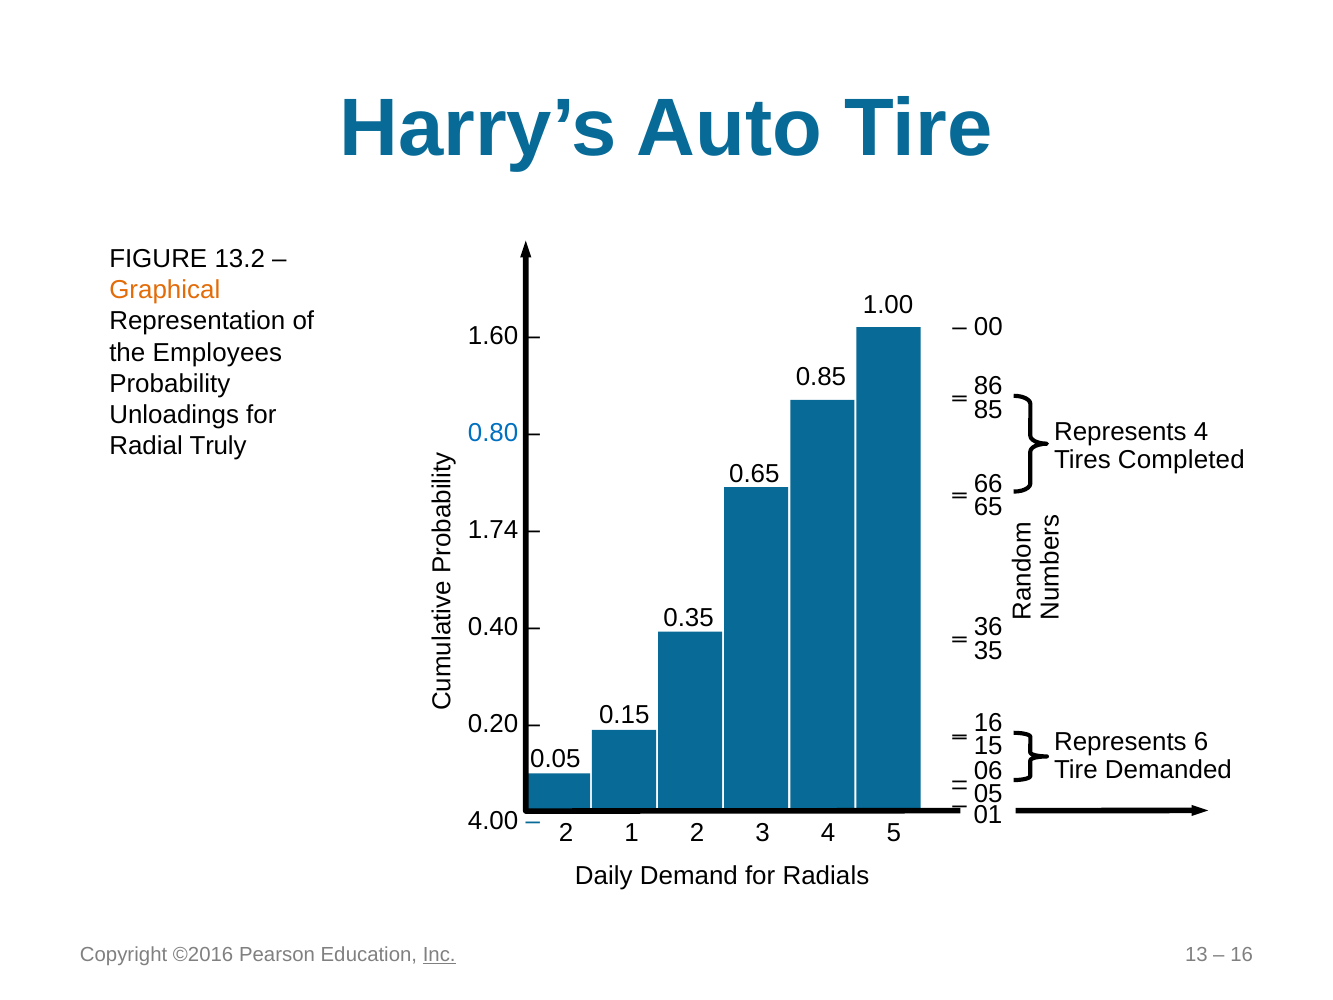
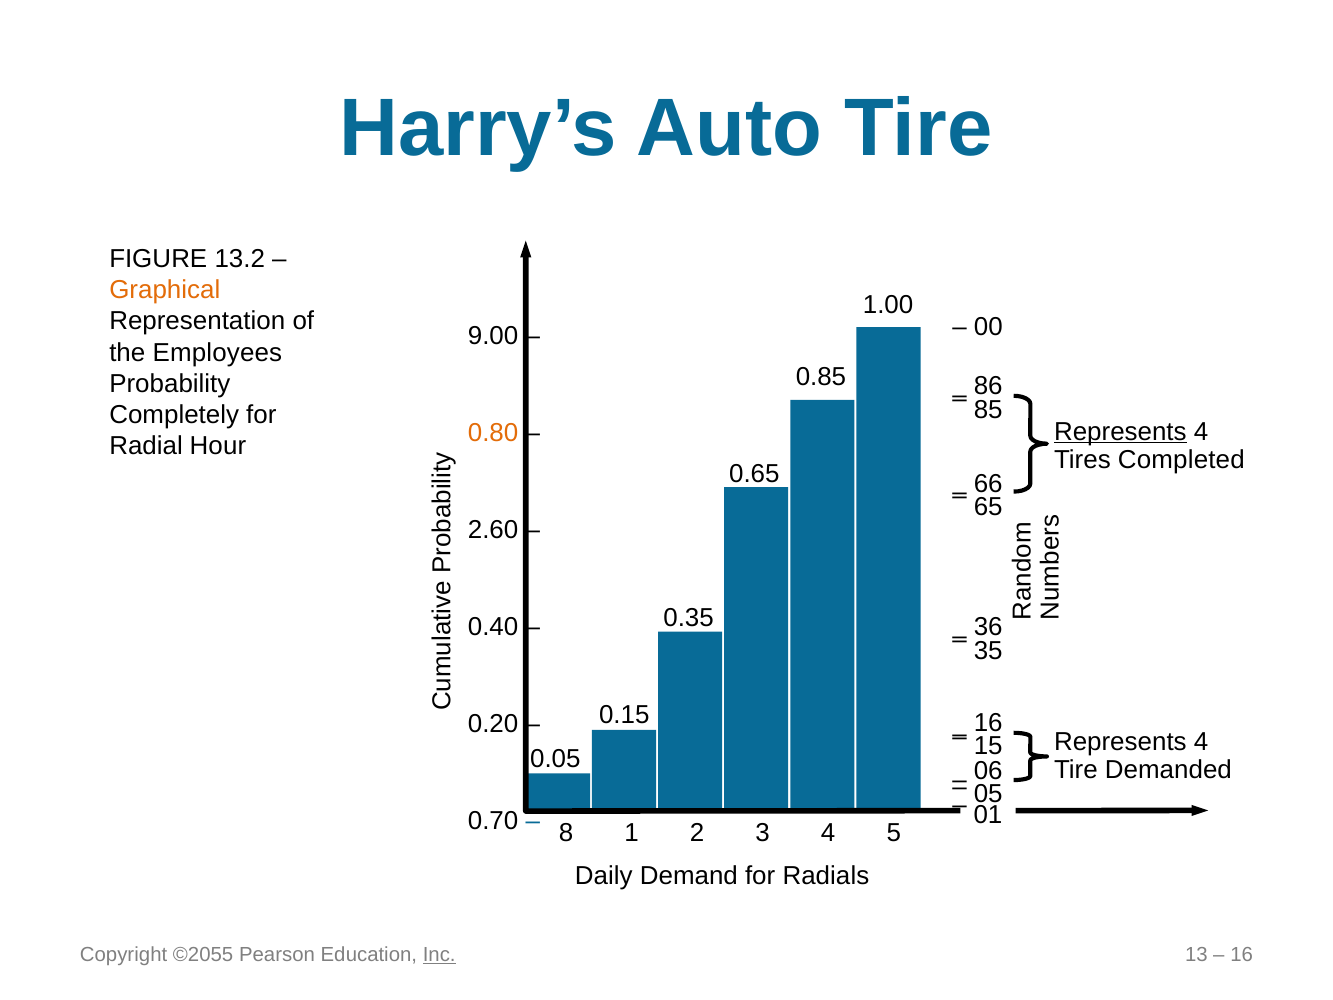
1.60: 1.60 -> 9.00
Unloadings: Unloadings -> Completely
Represents at (1120, 431) underline: none -> present
0.80 colour: blue -> orange
Truly: Truly -> Hour
1.74: 1.74 -> 2.60
6 at (1201, 742): 6 -> 4
4.00: 4.00 -> 0.70
2 at (566, 833): 2 -> 8
©2016: ©2016 -> ©2055
